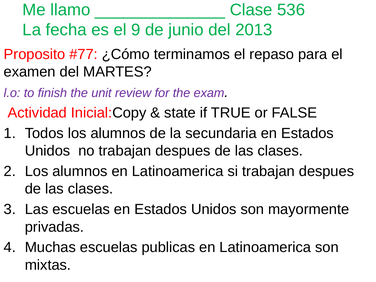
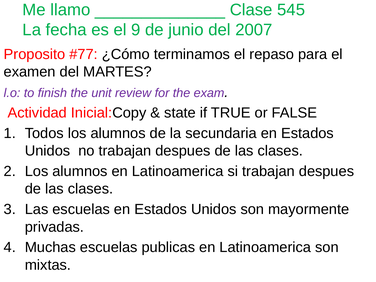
536: 536 -> 545
2013: 2013 -> 2007
